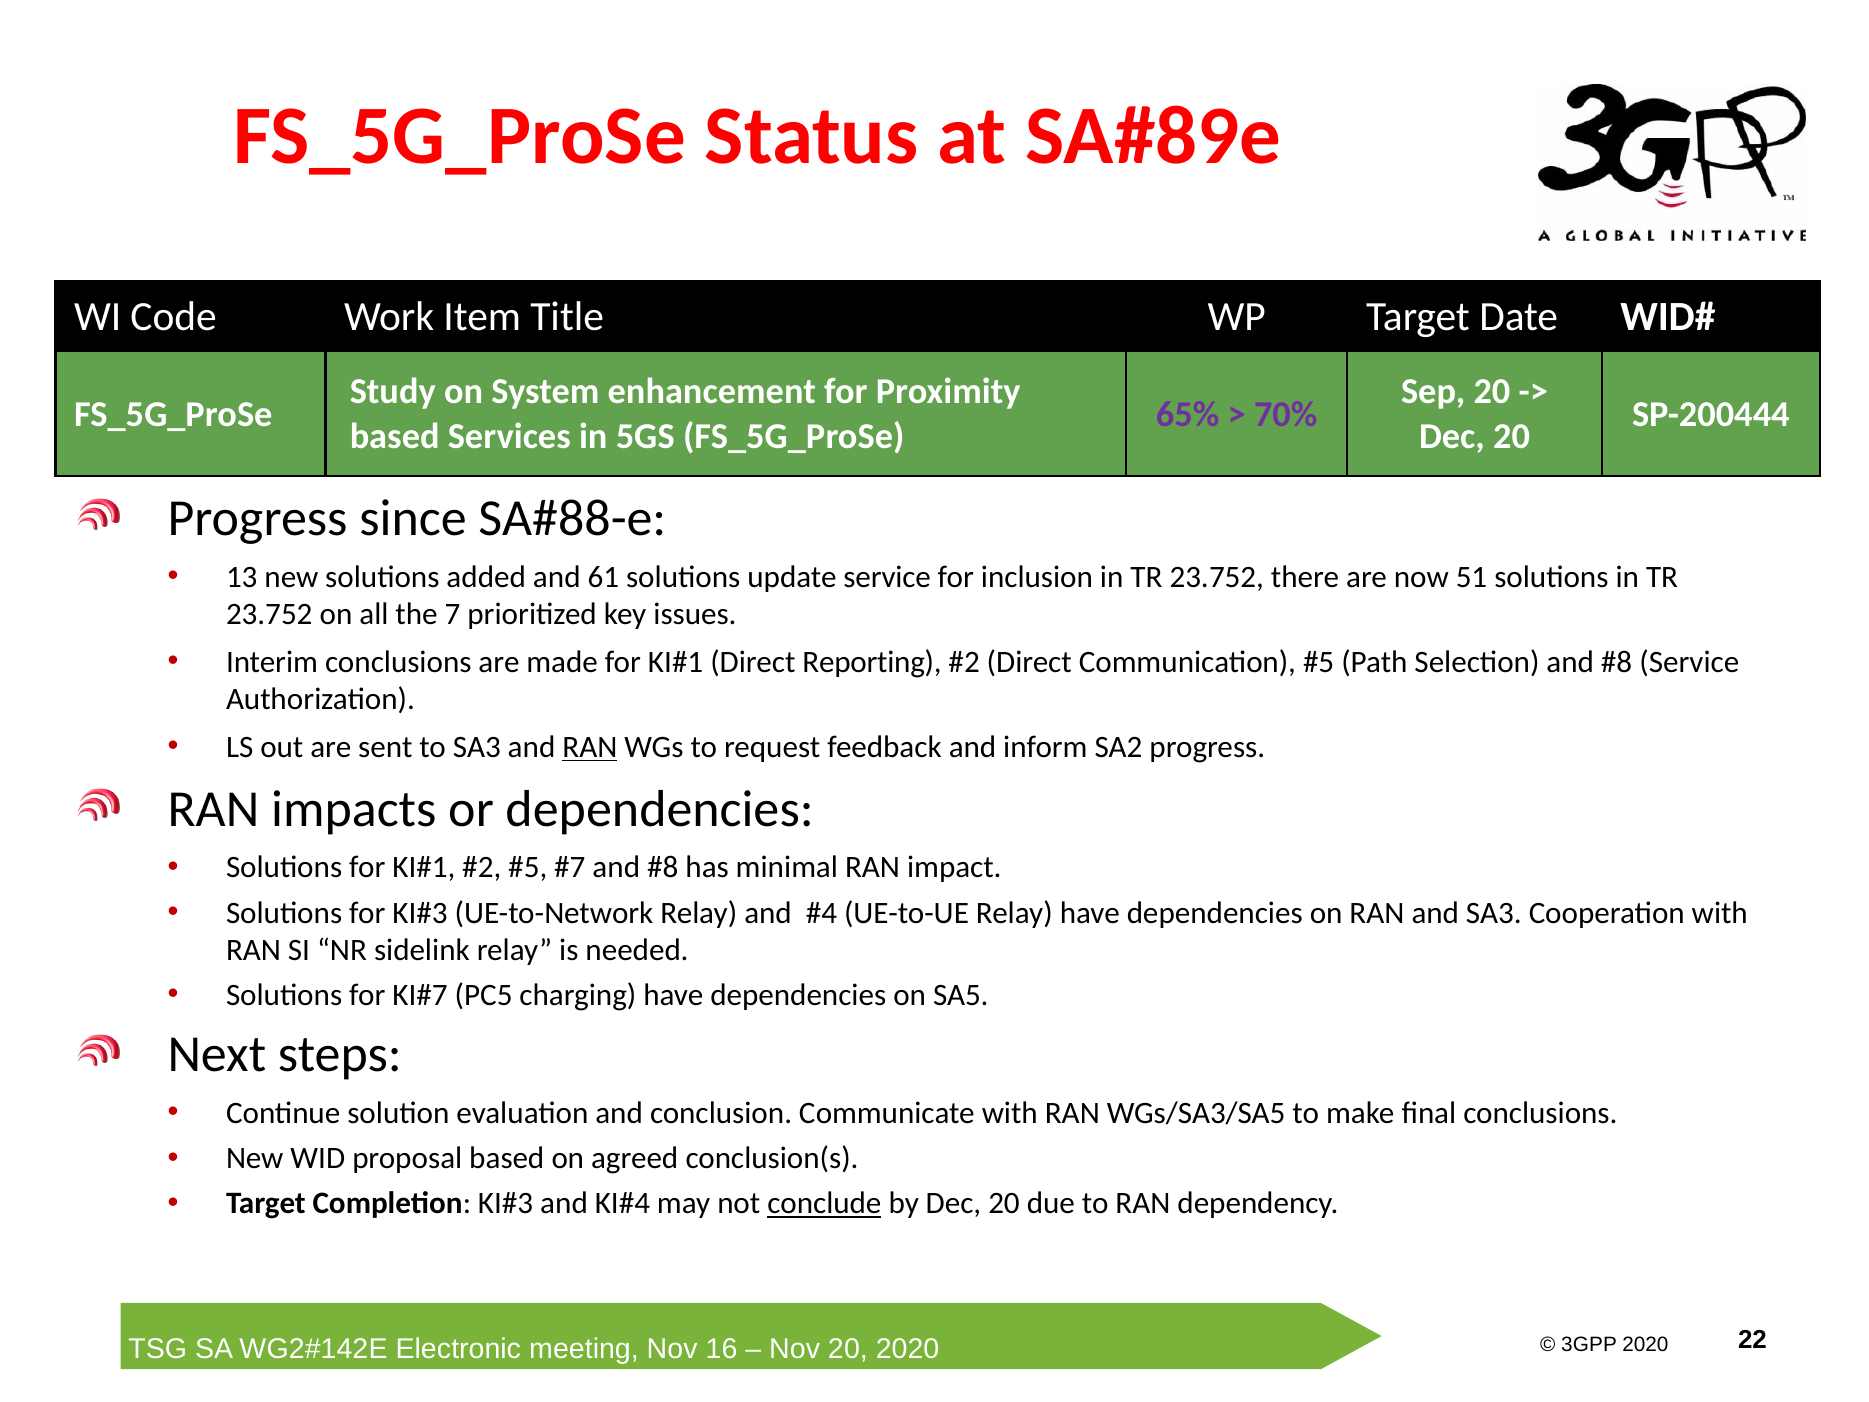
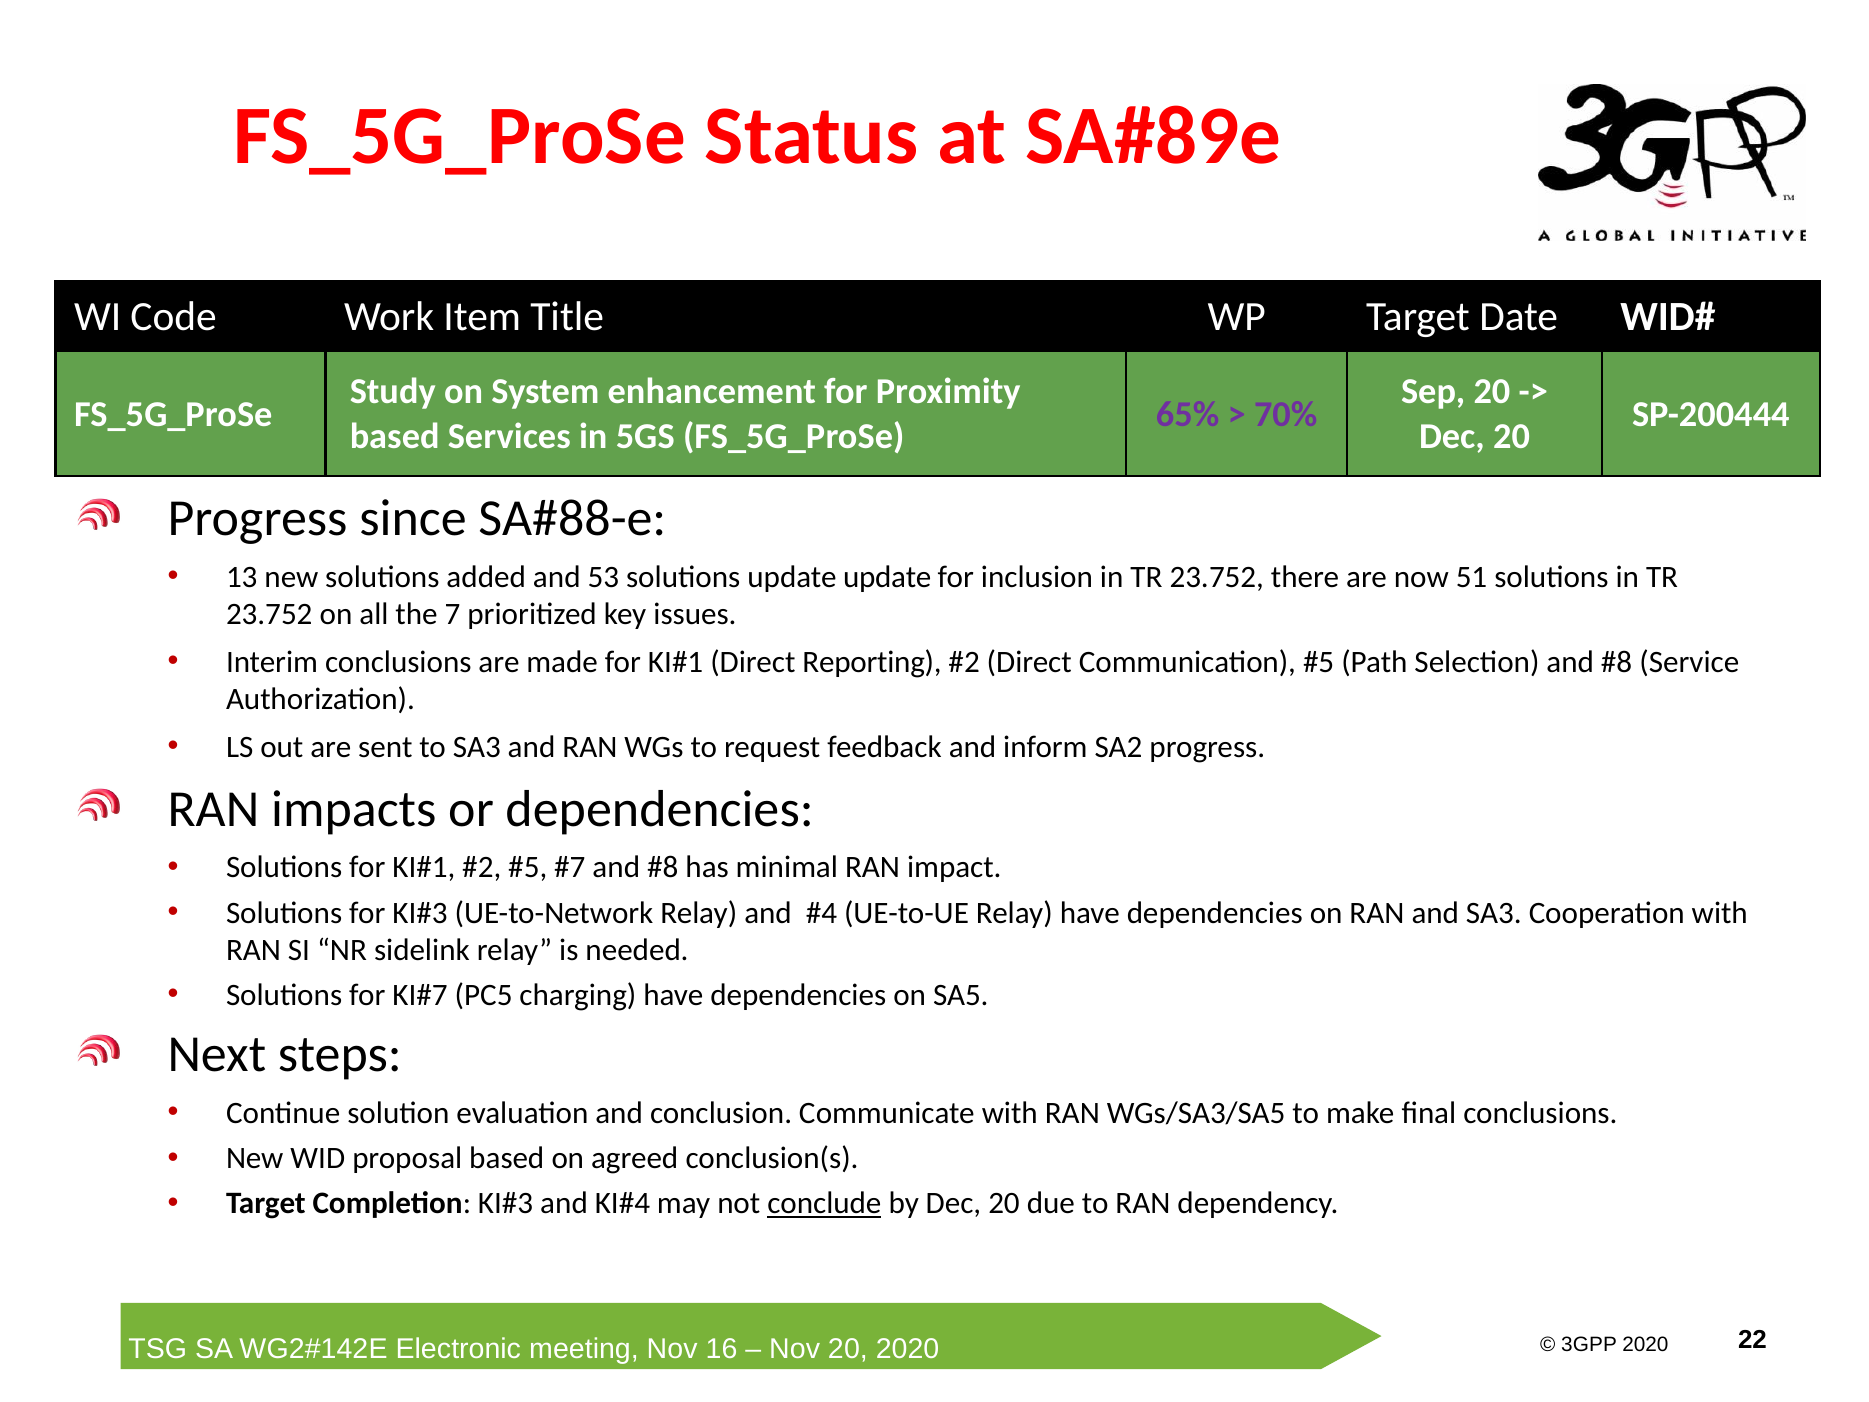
61: 61 -> 53
update service: service -> update
RAN at (590, 747) underline: present -> none
